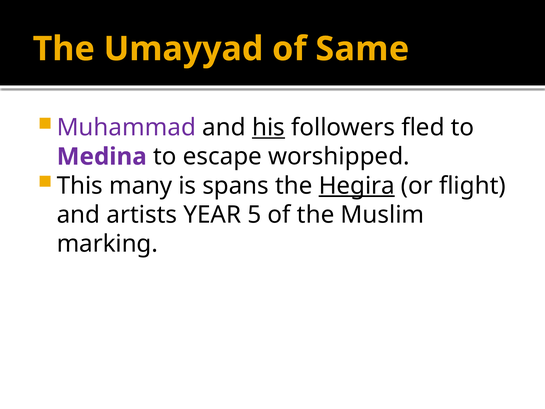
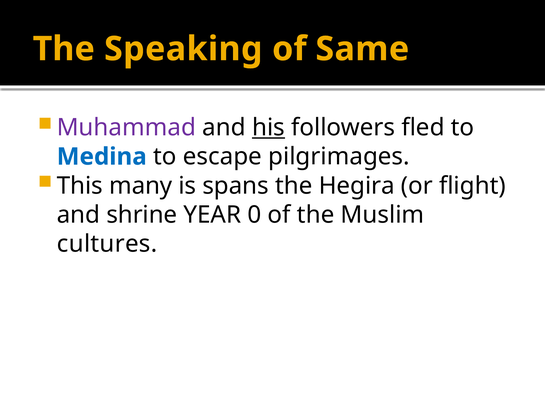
Umayyad: Umayyad -> Speaking
Medina colour: purple -> blue
worshipped: worshipped -> pilgrimages
Hegira underline: present -> none
artists: artists -> shrine
5: 5 -> 0
marking: marking -> cultures
